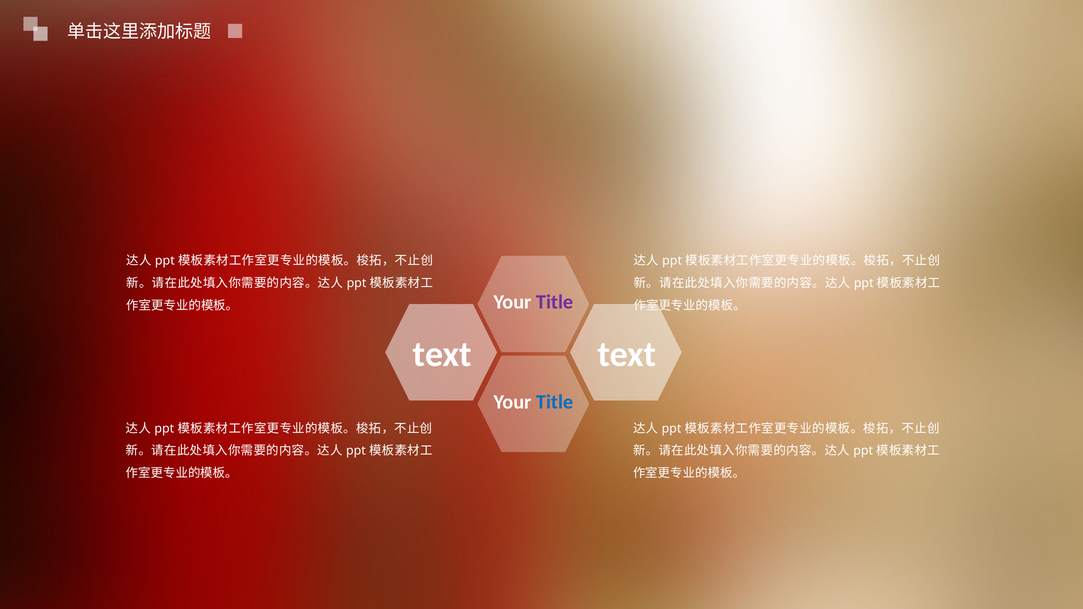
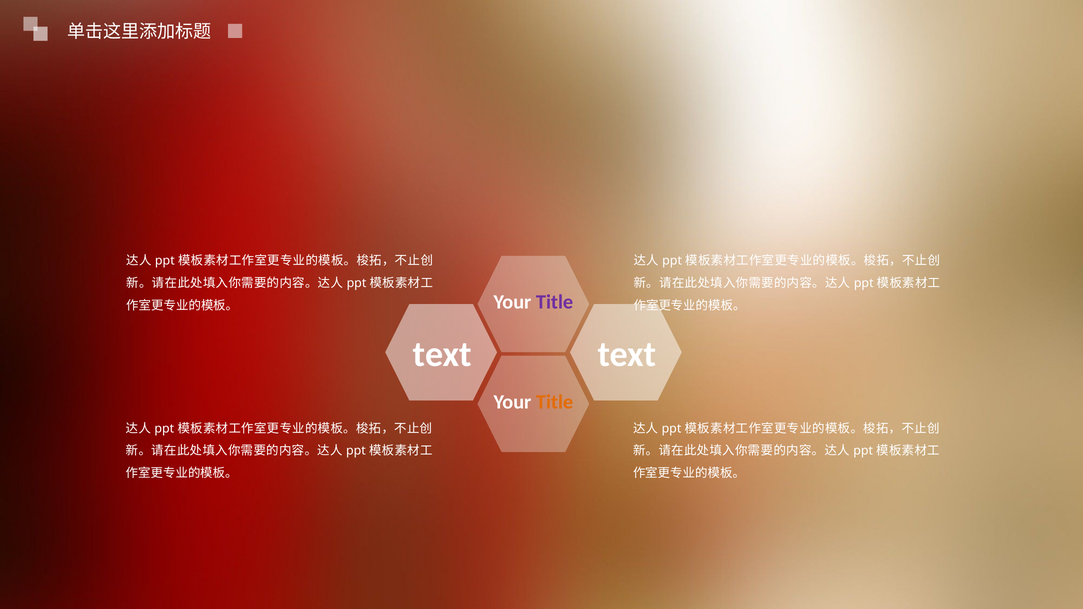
Title at (555, 402) colour: blue -> orange
